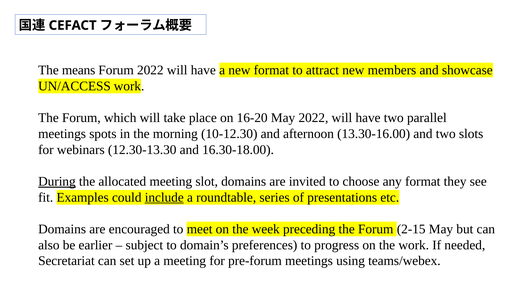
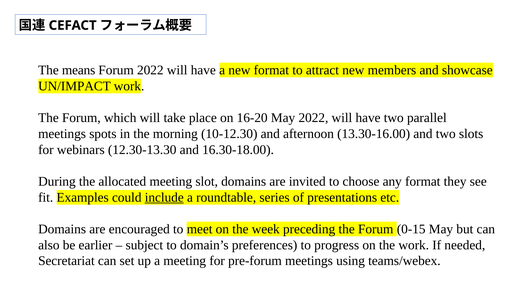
UN/ACCESS: UN/ACCESS -> UN/IMPACT
During underline: present -> none
2-15: 2-15 -> 0-15
